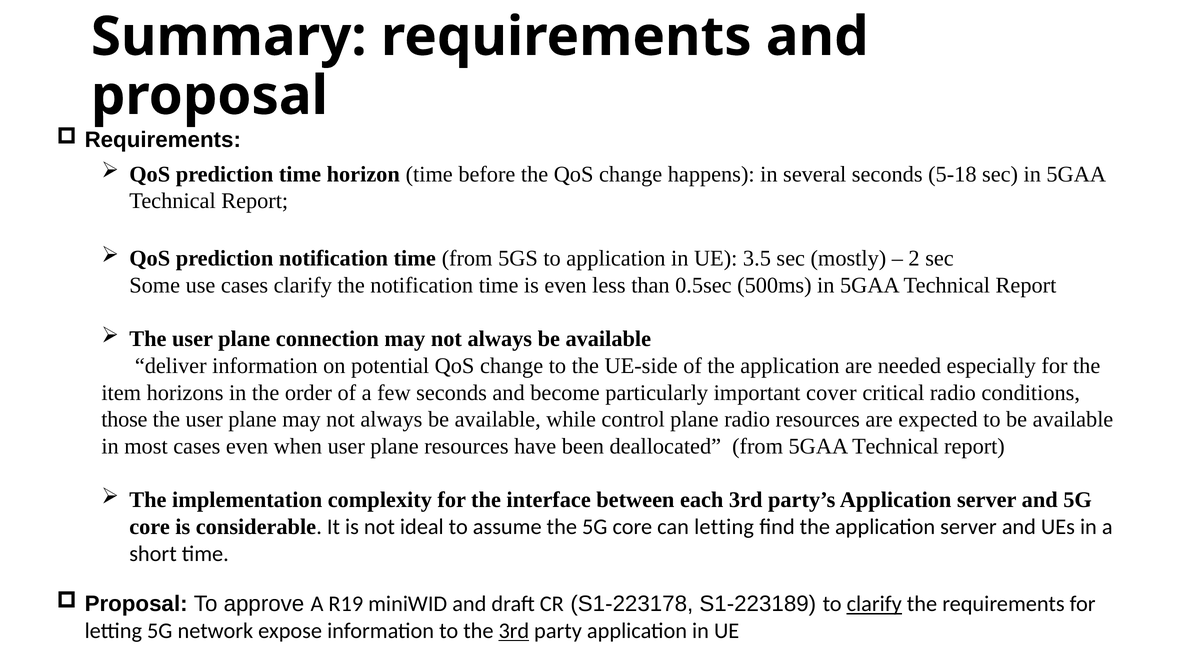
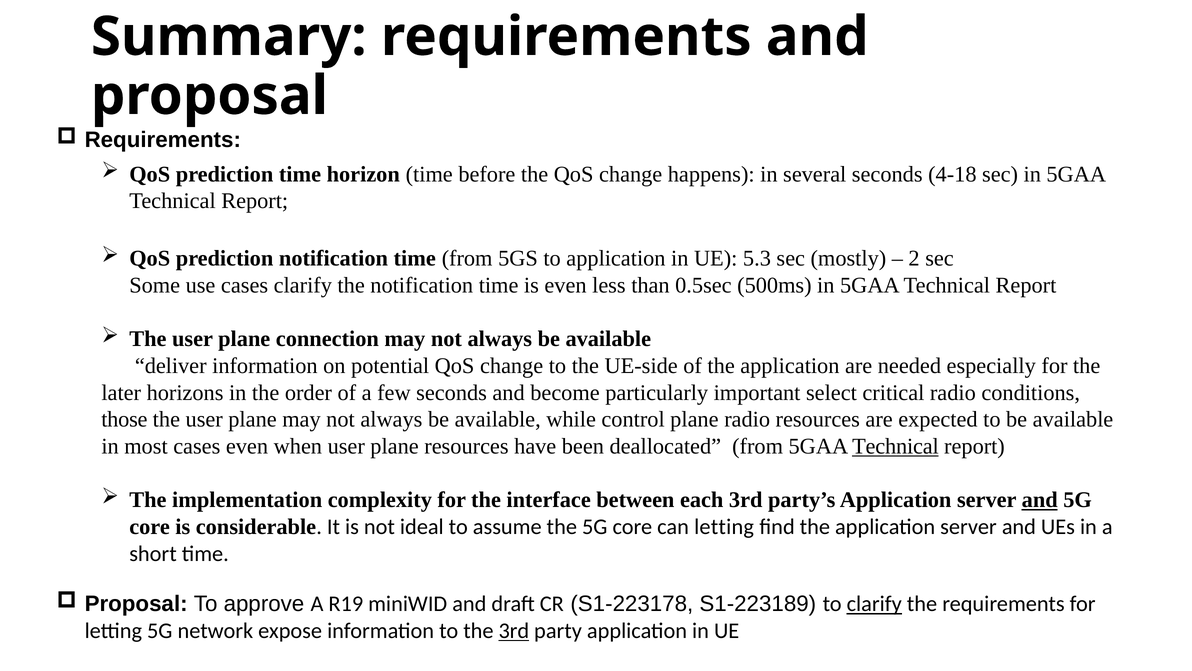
5-18: 5-18 -> 4-18
3.5: 3.5 -> 5.3
item: item -> later
cover: cover -> select
Technical at (895, 446) underline: none -> present
and at (1040, 500) underline: none -> present
